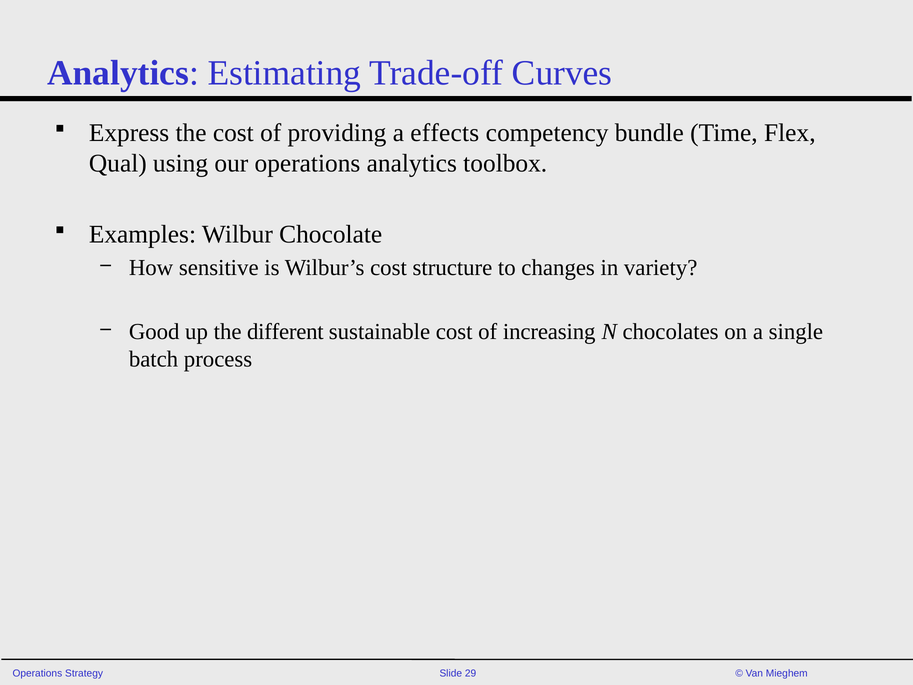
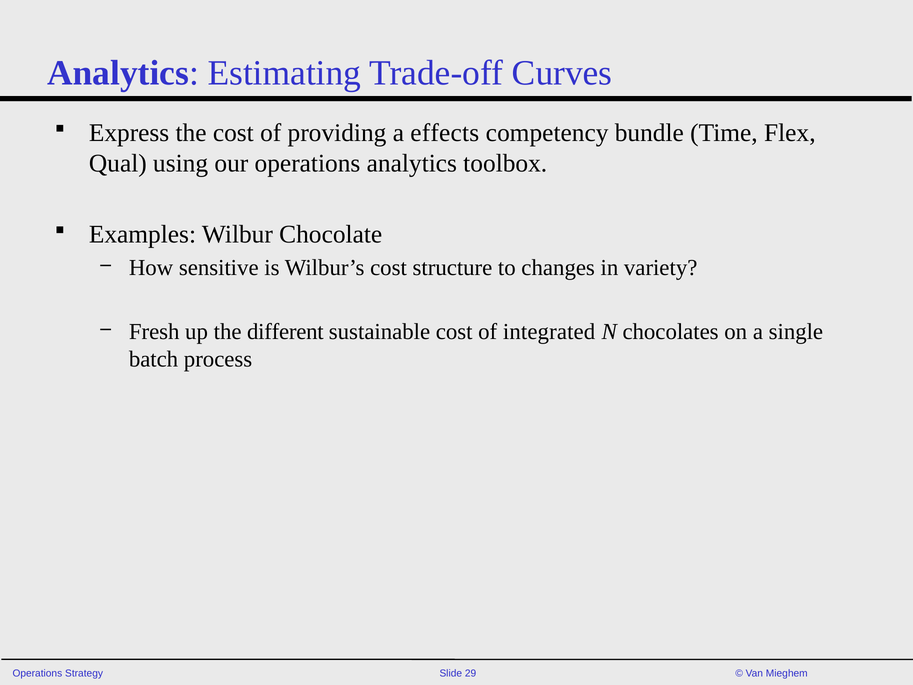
Good: Good -> Fresh
increasing: increasing -> integrated
